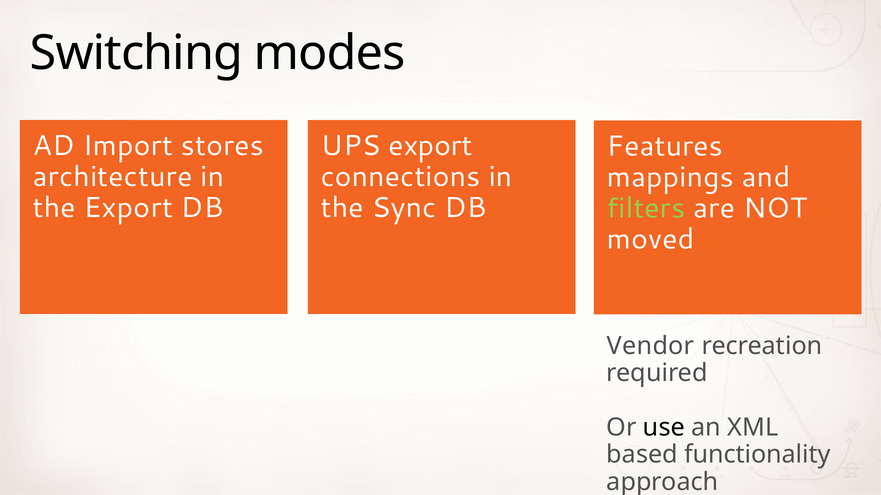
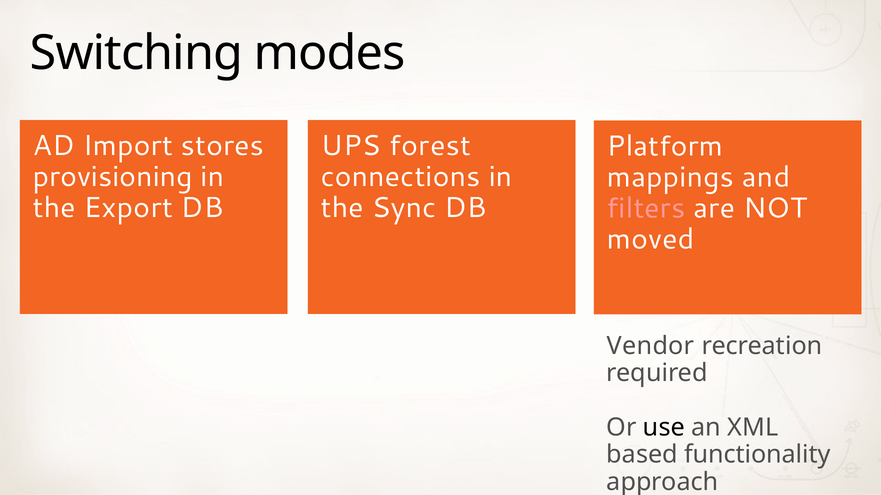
UPS export: export -> forest
Features: Features -> Platform
architecture: architecture -> provisioning
filters colour: light green -> pink
